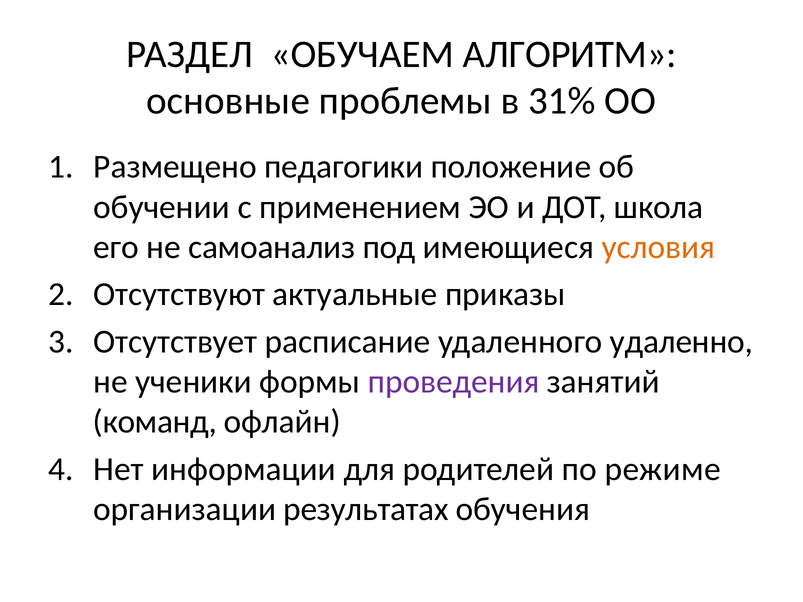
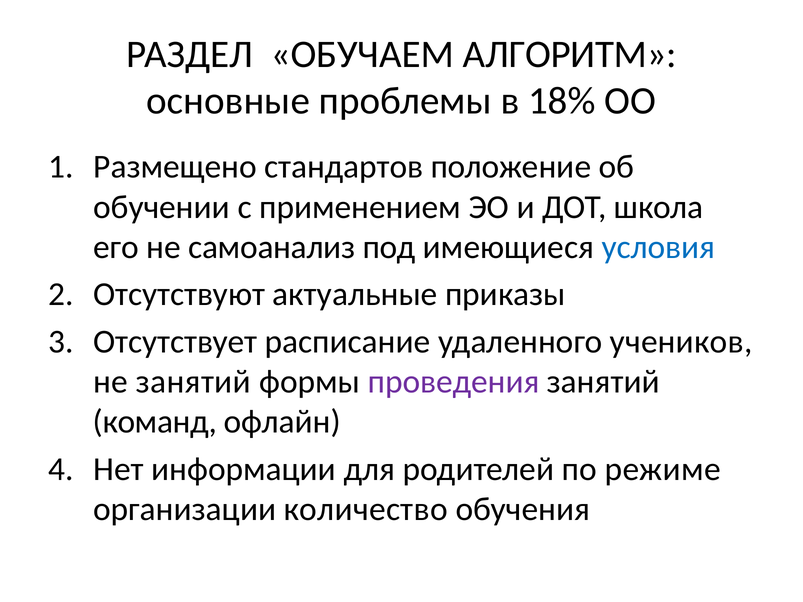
31%: 31% -> 18%
педагогики: педагогики -> стандартов
условия colour: orange -> blue
удаленно: удаленно -> учеников
не ученики: ученики -> занятий
результатах: результатах -> количество
